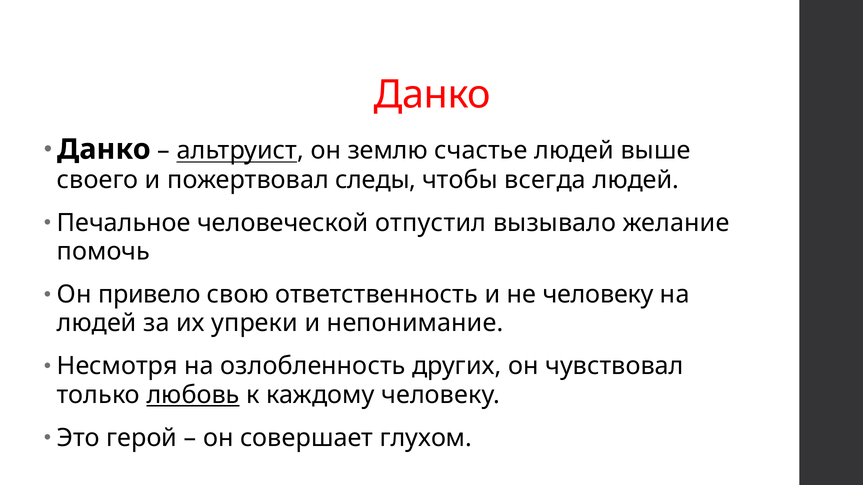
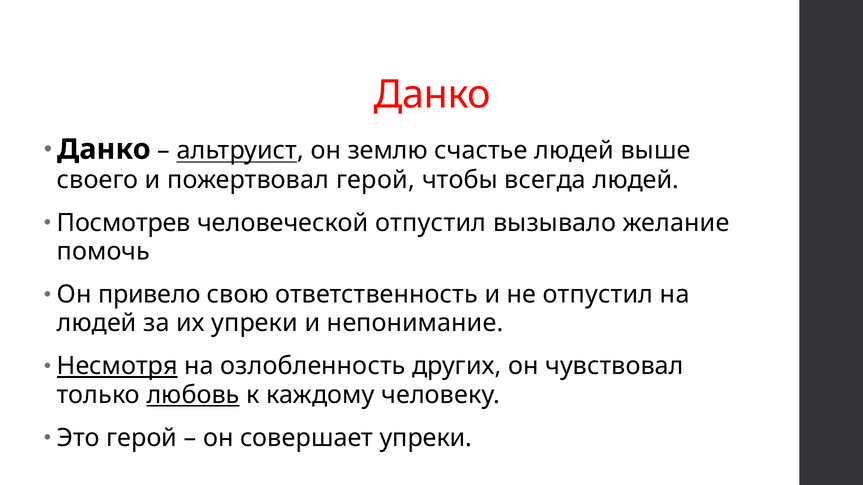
пожертвовал следы: следы -> герой
Печальное: Печальное -> Посмотрев
не человеку: человеку -> отпустил
Несмотря underline: none -> present
совершает глухом: глухом -> упреки
